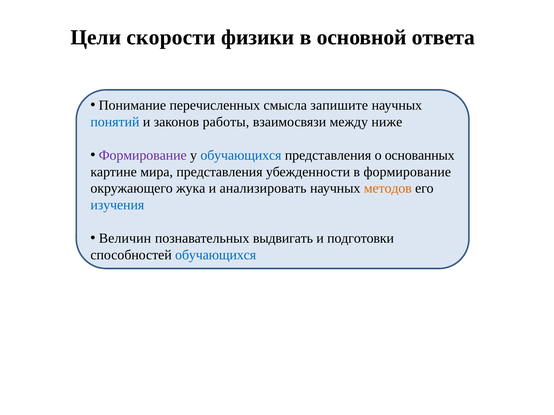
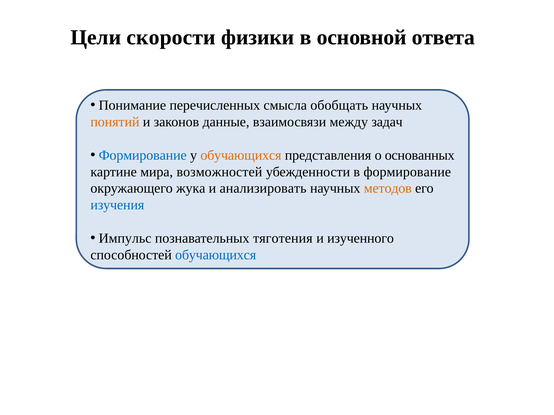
запишите: запишите -> обобщать
понятий colour: blue -> orange
работы: работы -> данные
ниже: ниже -> задач
Формирование at (143, 155) colour: purple -> blue
обучающихся at (241, 155) colour: blue -> orange
мира представления: представления -> возможностей
Величин: Величин -> Импульс
выдвигать: выдвигать -> тяготения
подготовки: подготовки -> изученного
